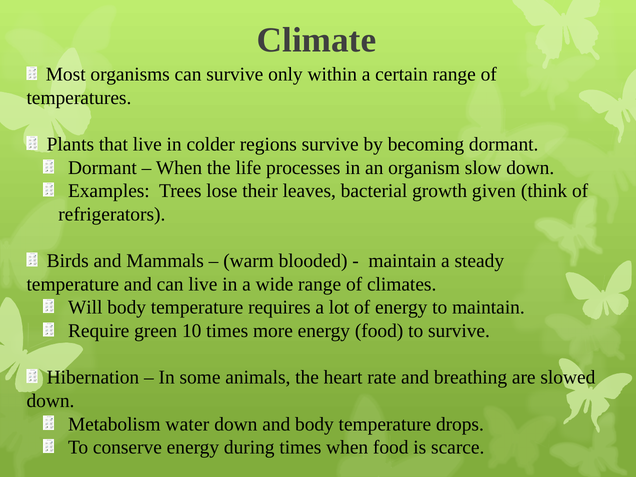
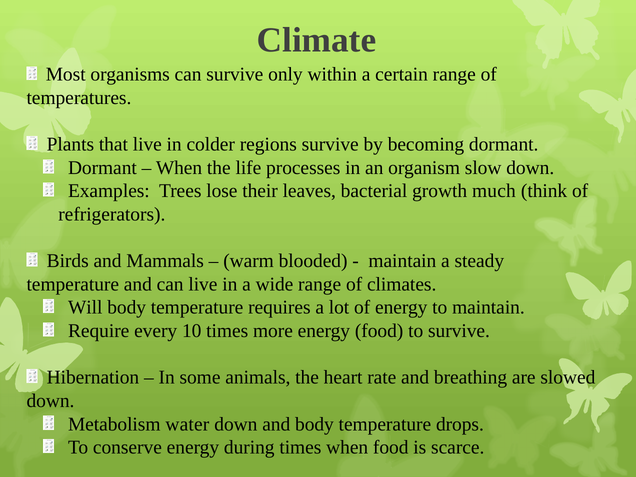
given: given -> much
green: green -> every
